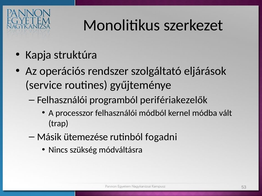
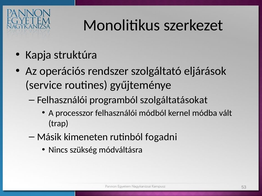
perifériakezelők: perifériakezelők -> szolgáltatásokat
ütemezése: ütemezése -> kimeneten
